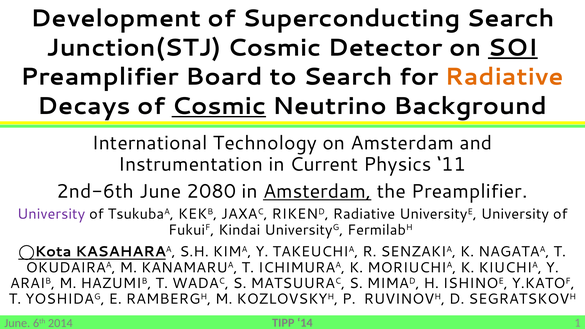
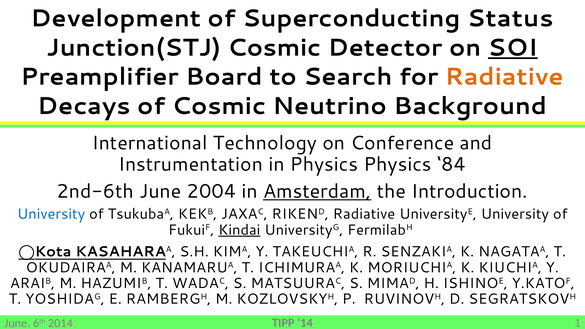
Superconducting Search: Search -> Status
Cosmic at (219, 106) underline: present -> none
on Amsterdam: Amsterdam -> Conference
in Current: Current -> Physics
11: 11 -> 84
2080: 2080 -> 2004
the Preamplifier: Preamplifier -> Introduction
University at (51, 214) colour: purple -> blue
Kindai underline: none -> present
